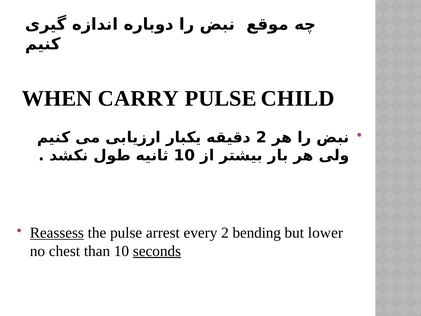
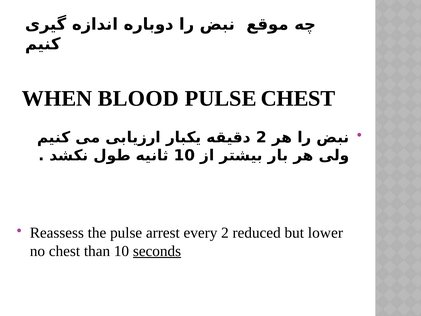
CARRY: CARRY -> BLOOD
PULSE CHILD: CHILD -> CHEST
Reassess underline: present -> none
bending: bending -> reduced
